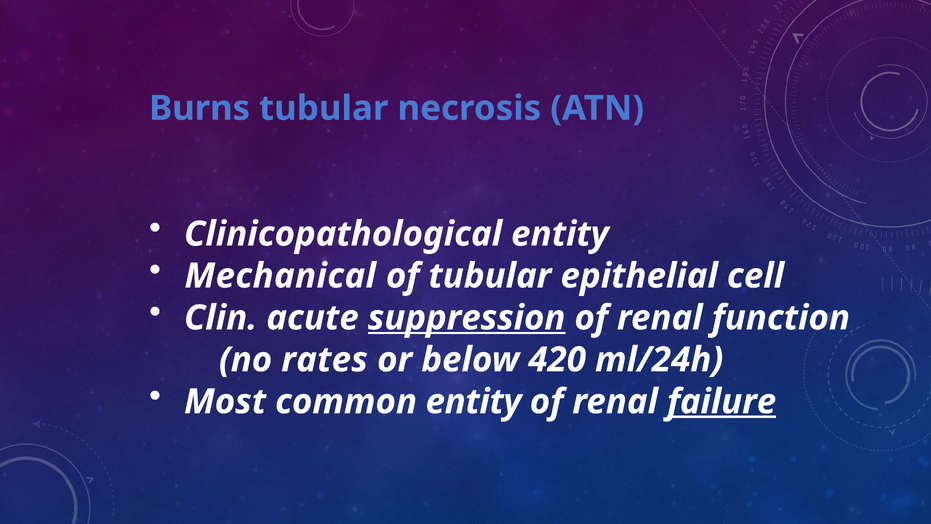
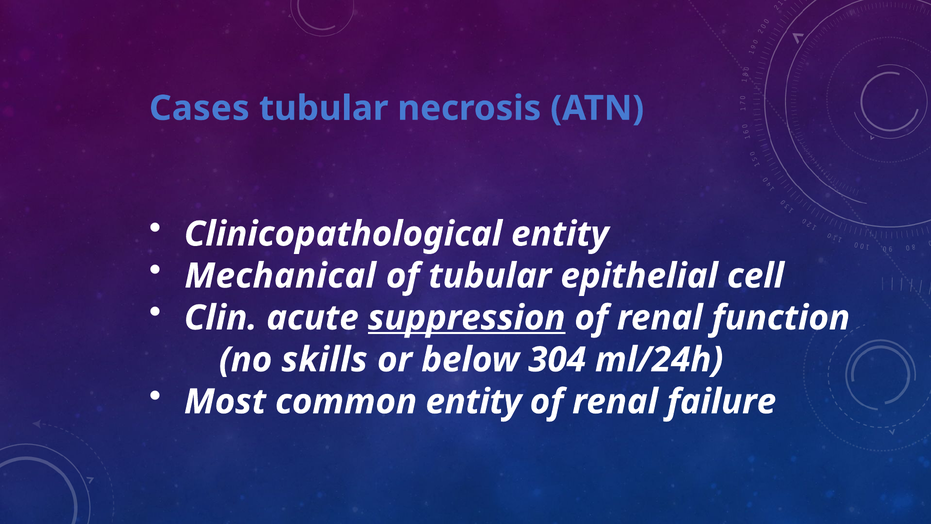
Burns: Burns -> Cases
rates: rates -> skills
420: 420 -> 304
failure underline: present -> none
